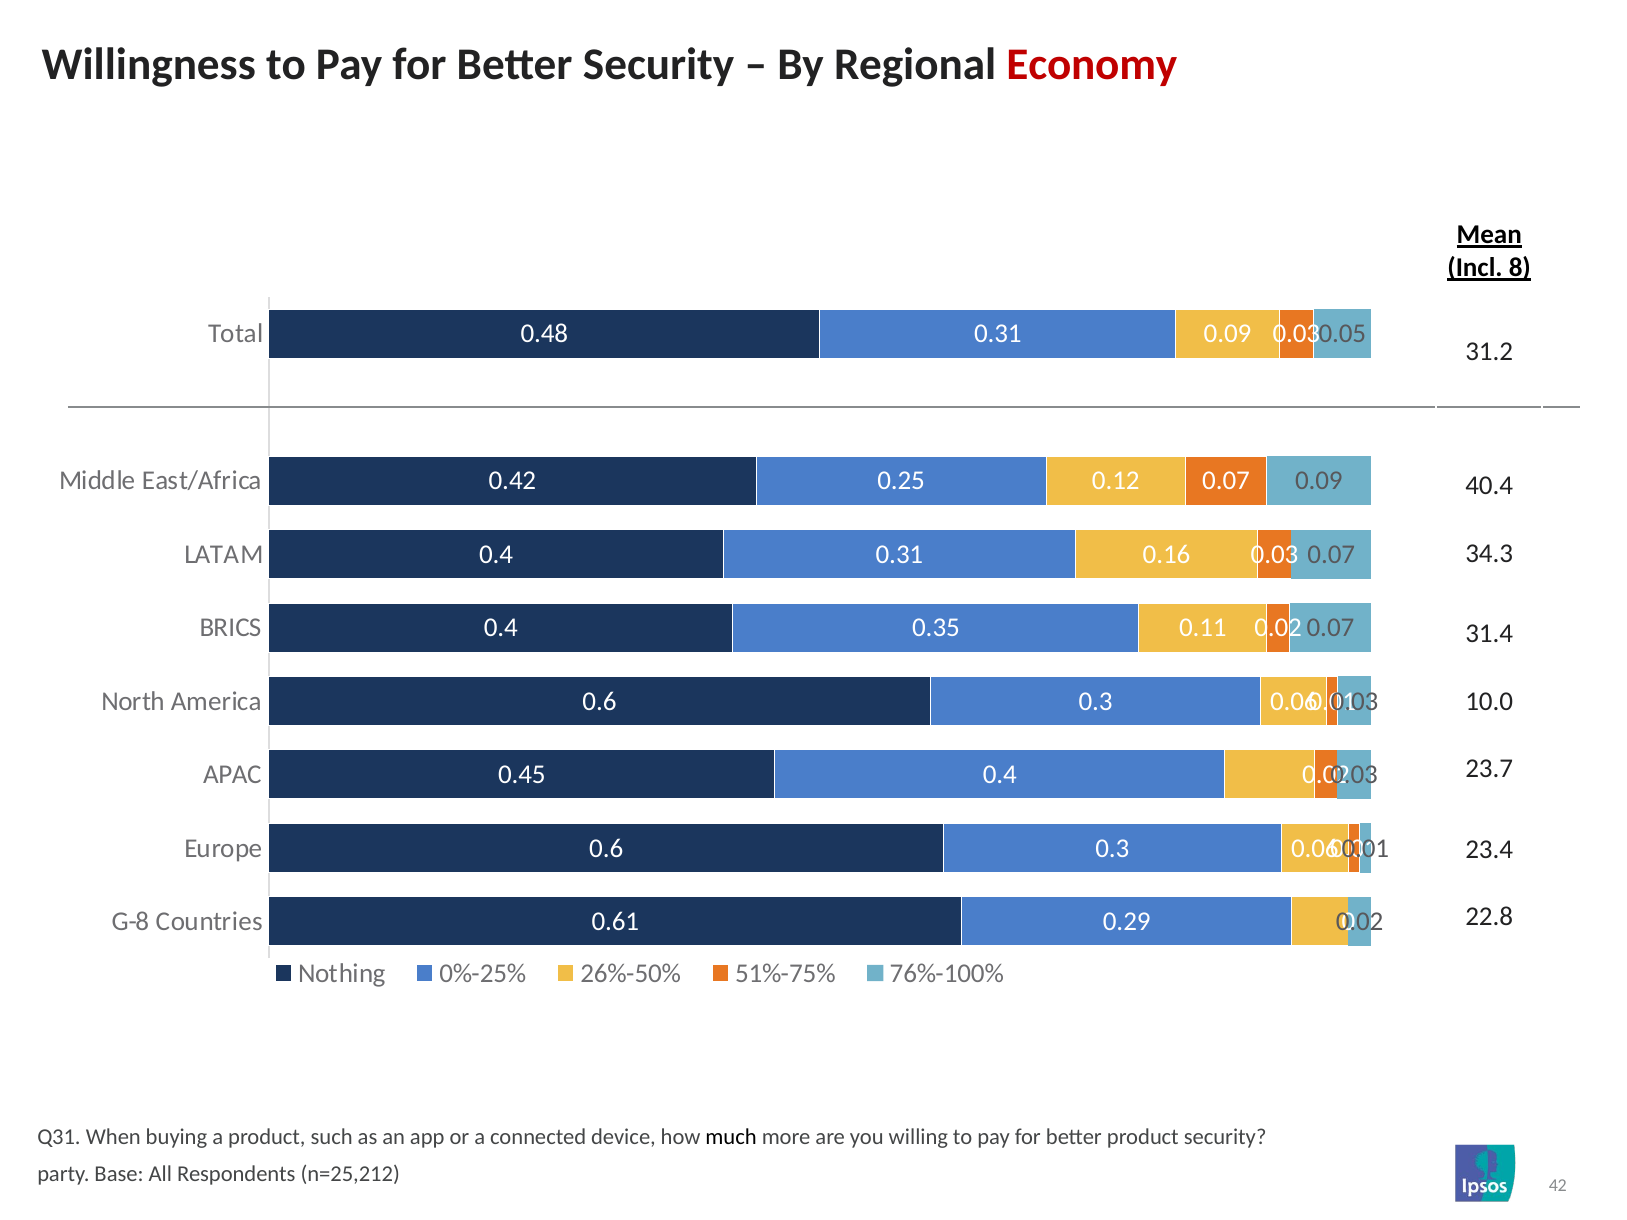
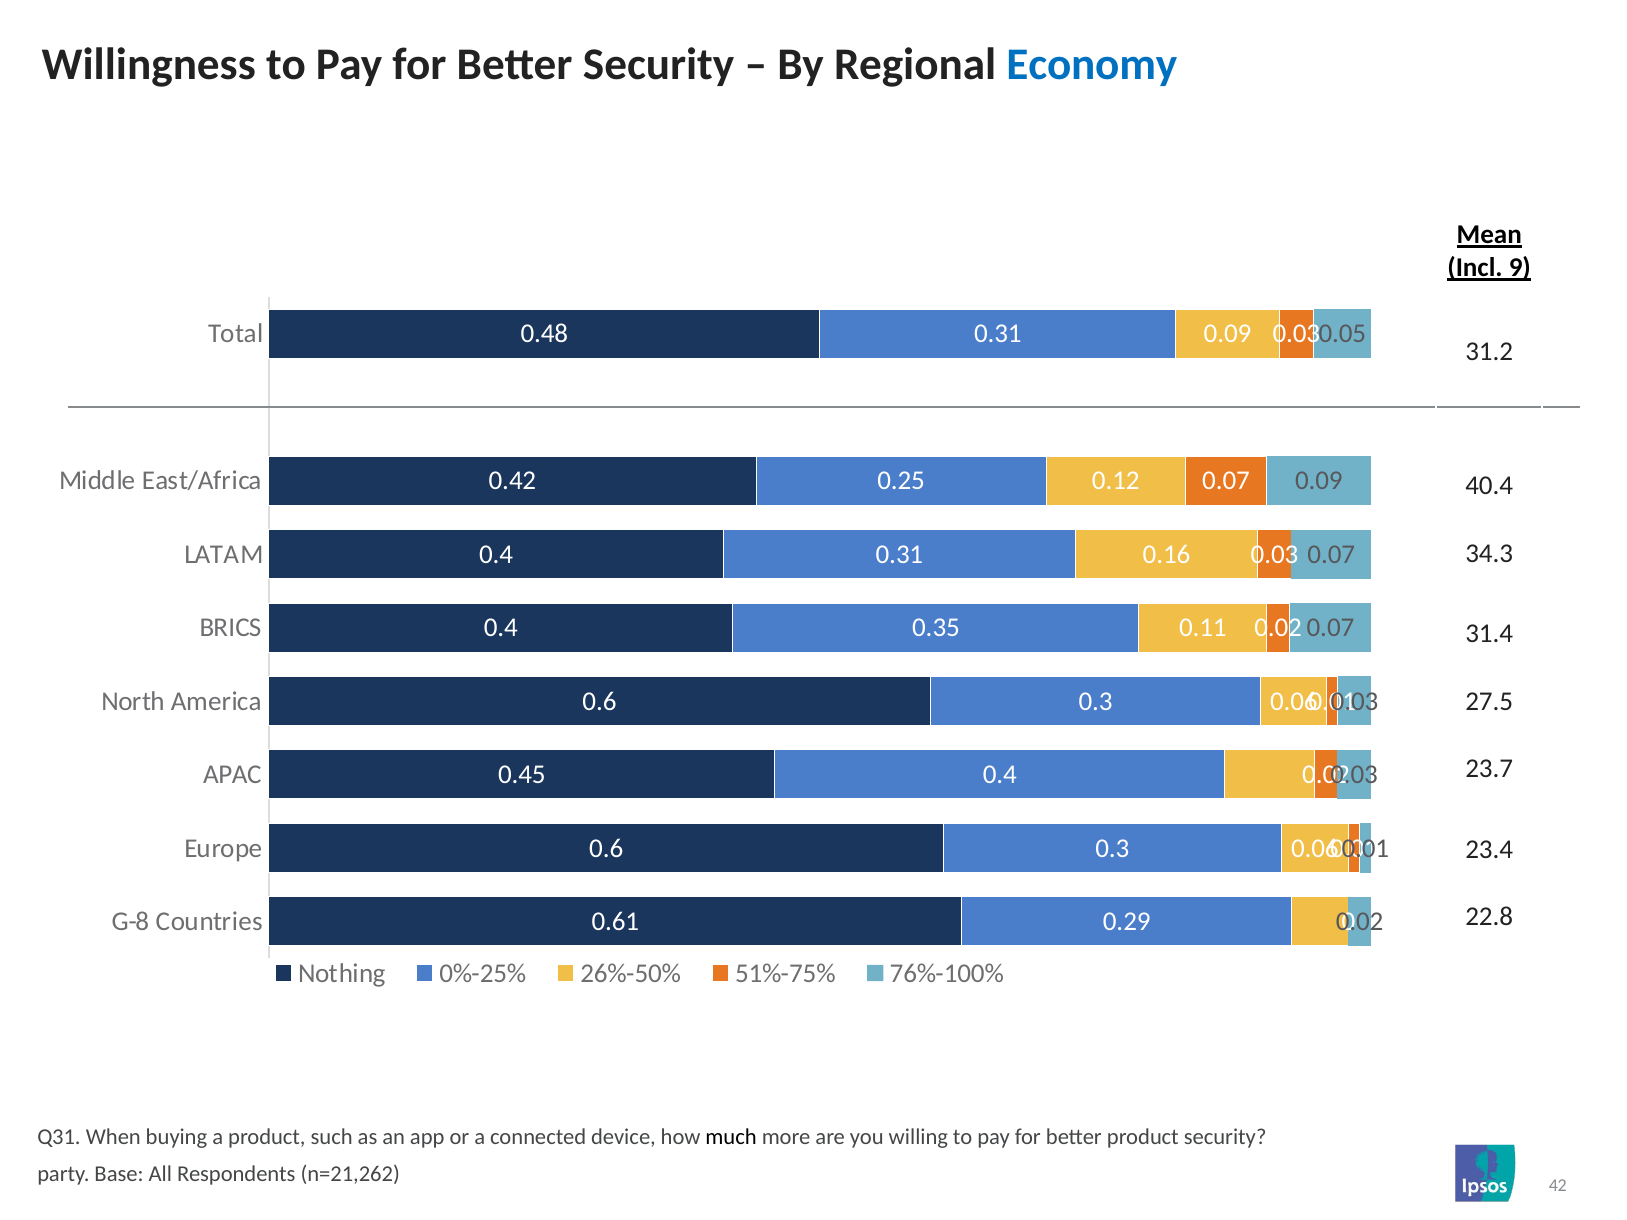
Economy colour: red -> blue
8: 8 -> 9
10.0: 10.0 -> 27.5
n=25,212: n=25,212 -> n=21,262
